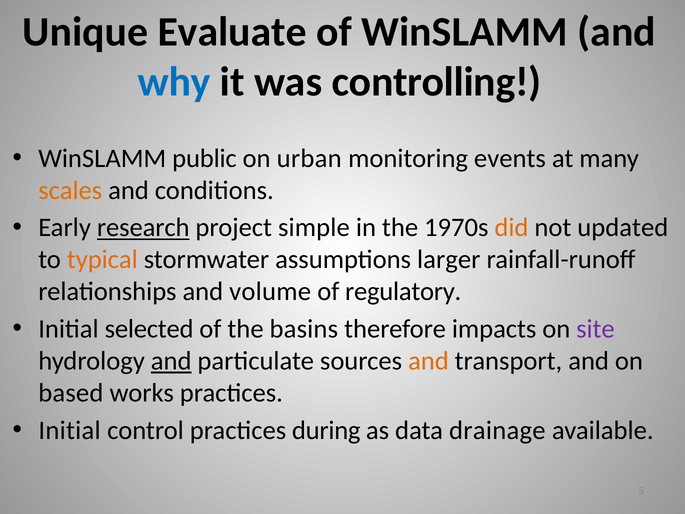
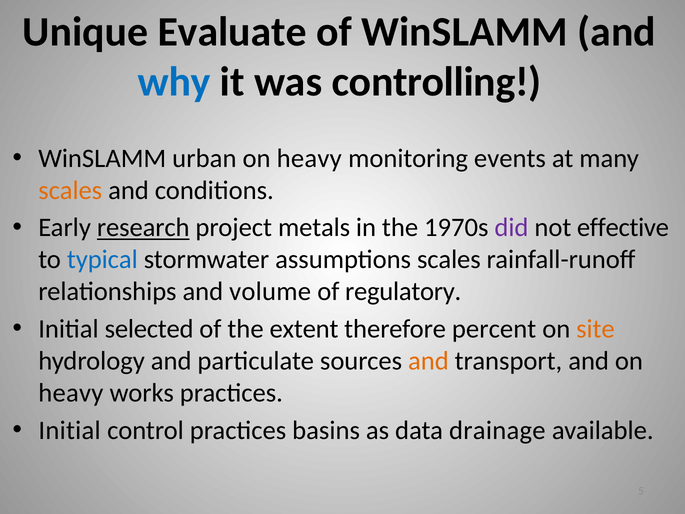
public: public -> urban
urban at (309, 158): urban -> heavy
simple: simple -> metals
did colour: orange -> purple
updated: updated -> effective
typical colour: orange -> blue
assumptions larger: larger -> scales
basins: basins -> extent
impacts: impacts -> percent
site colour: purple -> orange
and at (171, 361) underline: present -> none
based at (71, 393): based -> heavy
during: during -> basins
